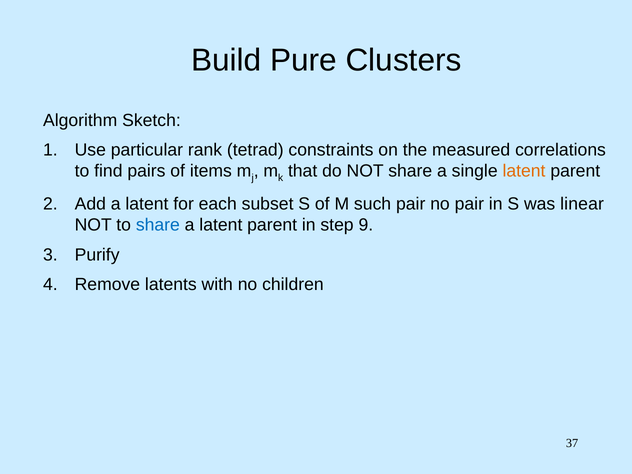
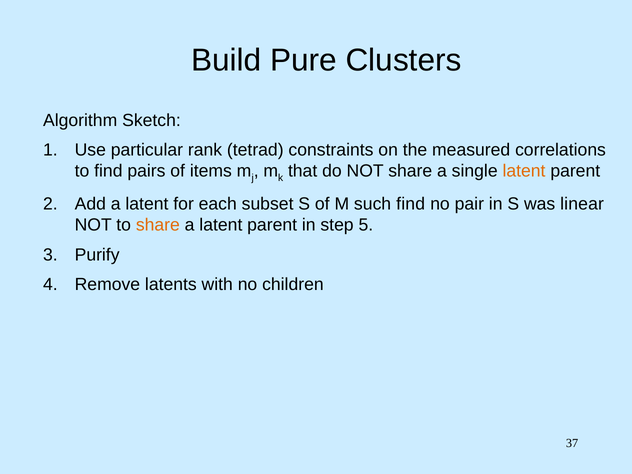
such pair: pair -> find
share at (158, 225) colour: blue -> orange
9: 9 -> 5
